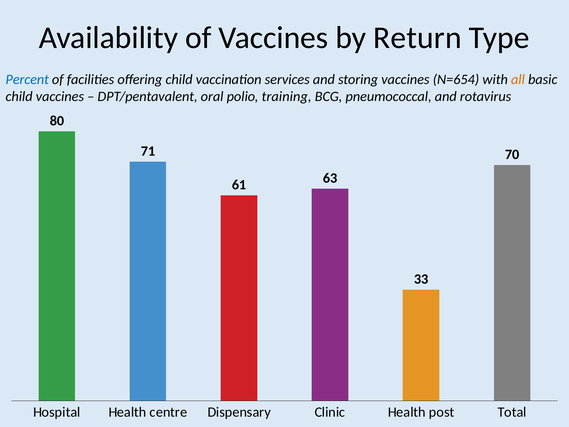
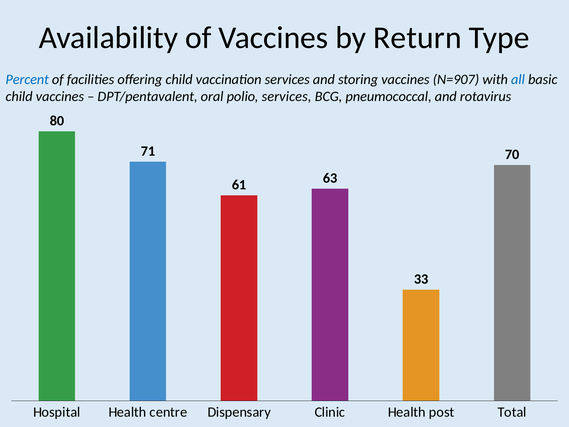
N=654: N=654 -> N=907
all colour: orange -> blue
polio training: training -> services
